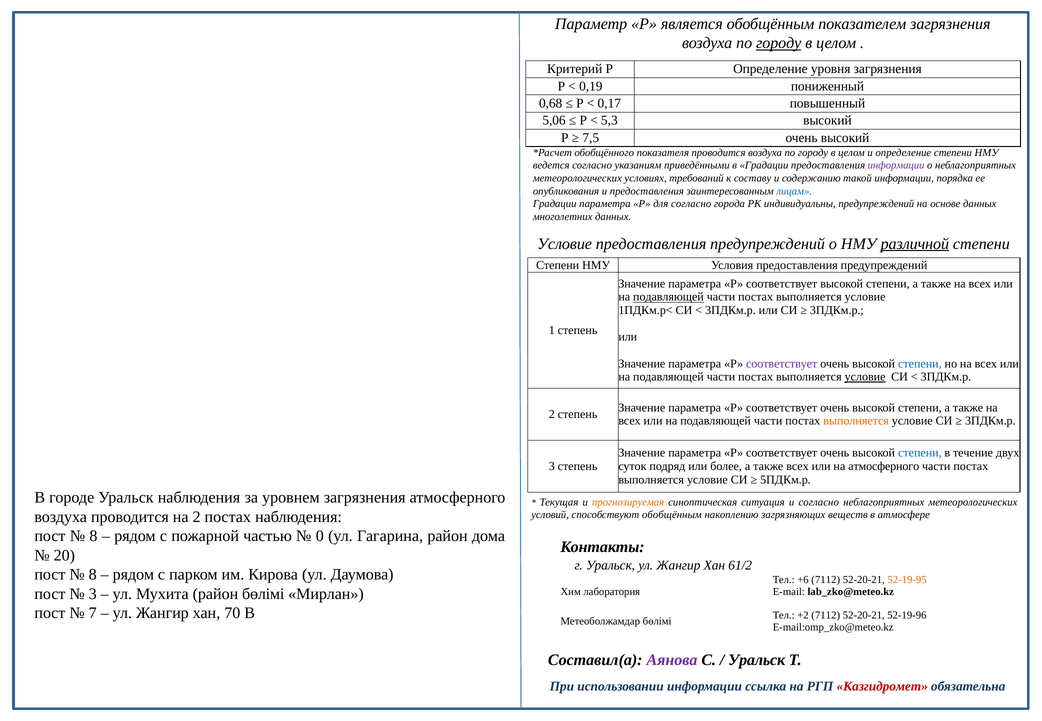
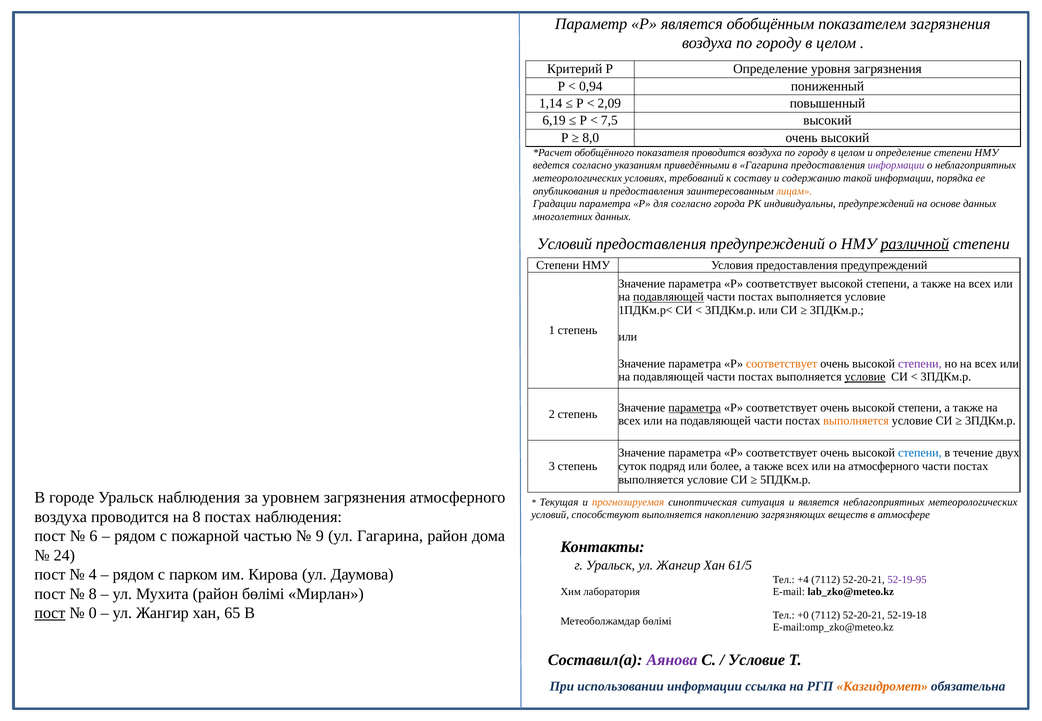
городу at (779, 43) underline: present -> none
0,19: 0,19 -> 0,94
0,68: 0,68 -> 1,14
0,17: 0,17 -> 2,09
5,06: 5,06 -> 6,19
5,3: 5,3 -> 7,5
7,5: 7,5 -> 8,0
в Градации: Градации -> Гагарина
лицам colour: blue -> orange
Условие at (565, 244): Условие -> Условий
соответствует at (782, 364) colour: purple -> orange
степени at (920, 364) colour: blue -> purple
параметра at (695, 408) underline: none -> present
и согласно: согласно -> является
на 2: 2 -> 8
способствуют обобщённым: обобщённым -> выполняется
8 at (94, 536): 8 -> 6
0: 0 -> 9
20: 20 -> 24
61/2: 61/2 -> 61/5
8 at (93, 575): 8 -> 4
+6: +6 -> +4
52-19-95 colour: orange -> purple
3 at (93, 594): 3 -> 8
пост at (50, 613) underline: none -> present
7: 7 -> 0
70: 70 -> 65
+2: +2 -> +0
52-19-96: 52-19-96 -> 52-19-18
Уральск at (757, 660): Уральск -> Условие
Казгидромет colour: red -> orange
